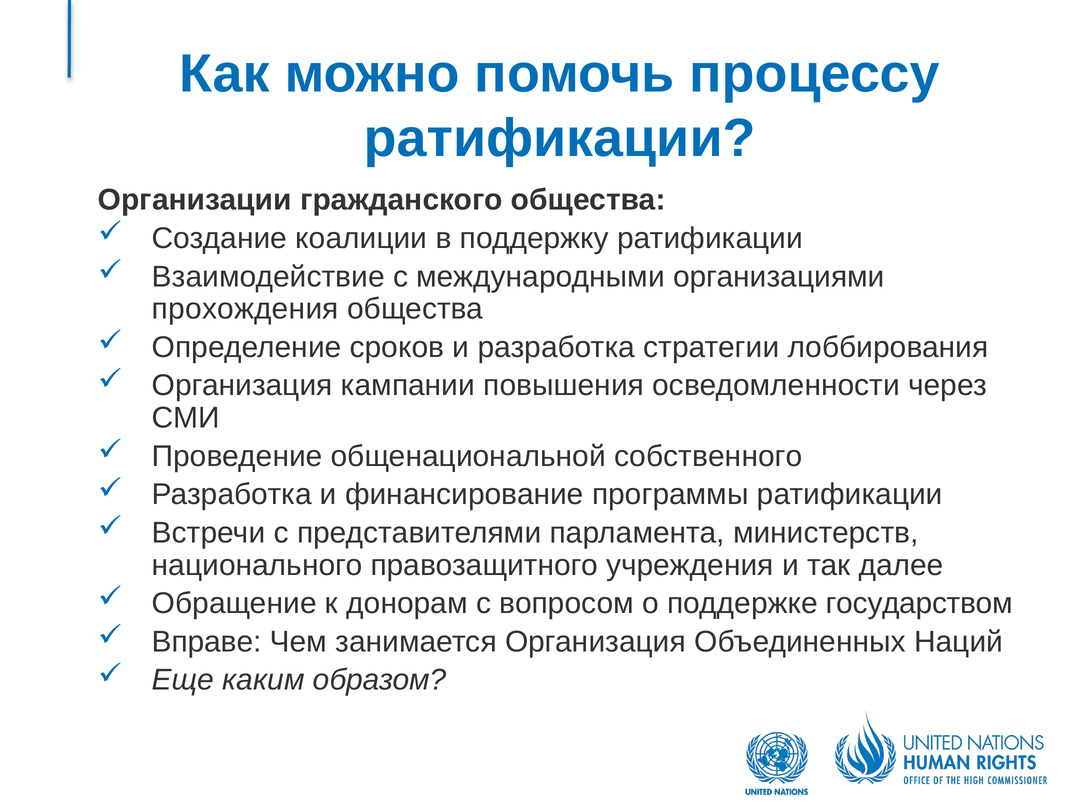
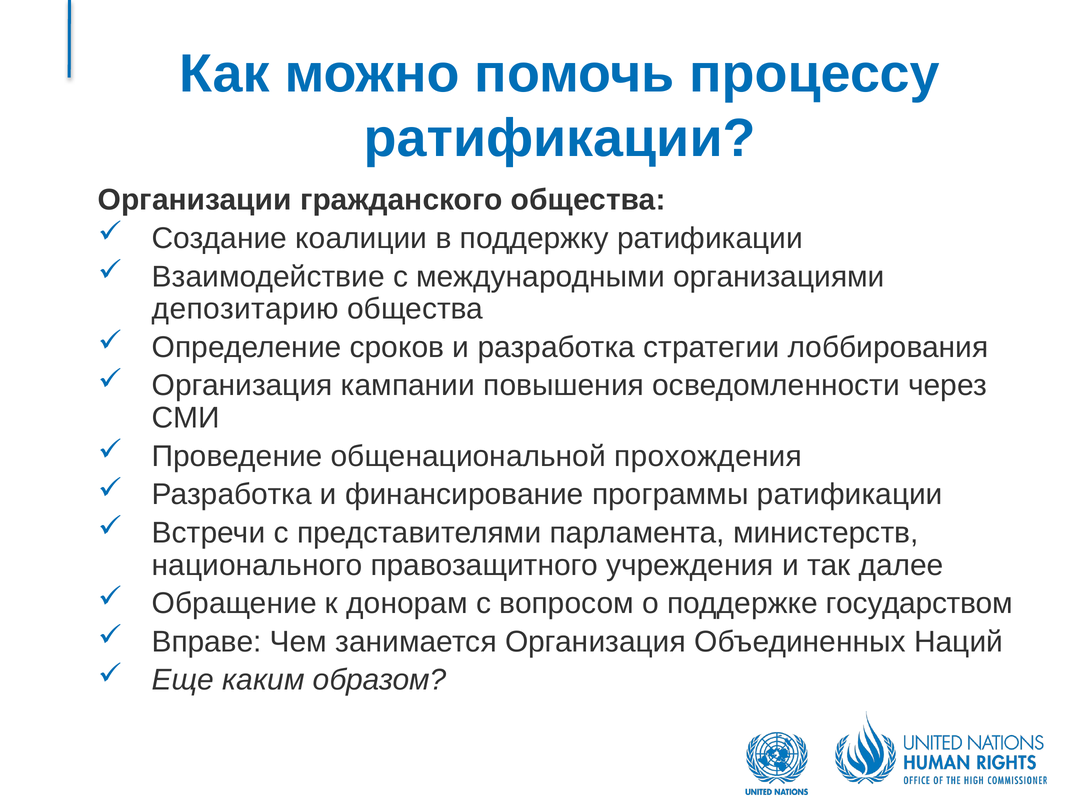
прохождения: прохождения -> депозитарию
собственного: собственного -> прохождения
